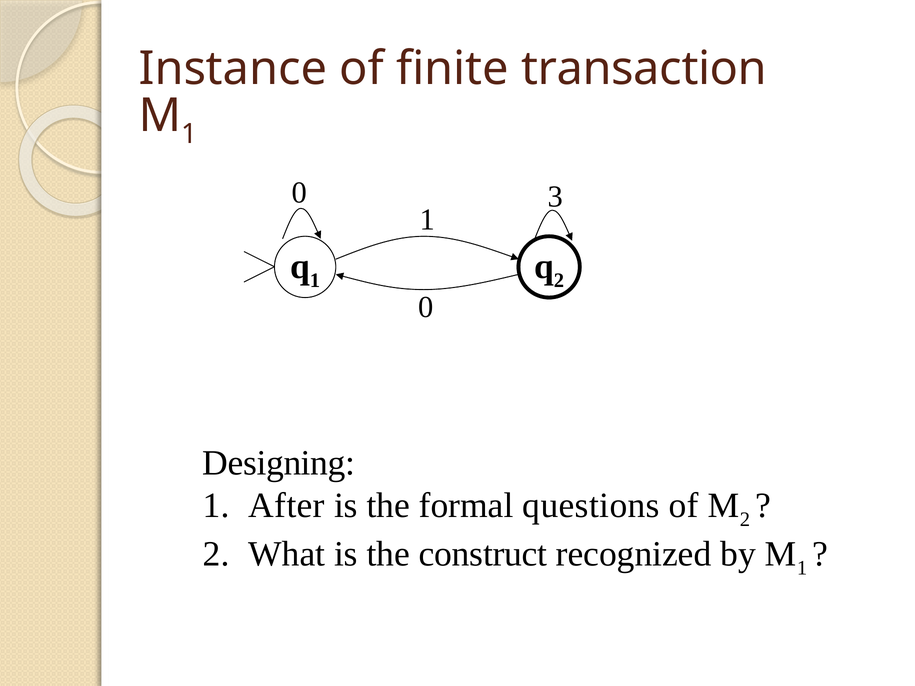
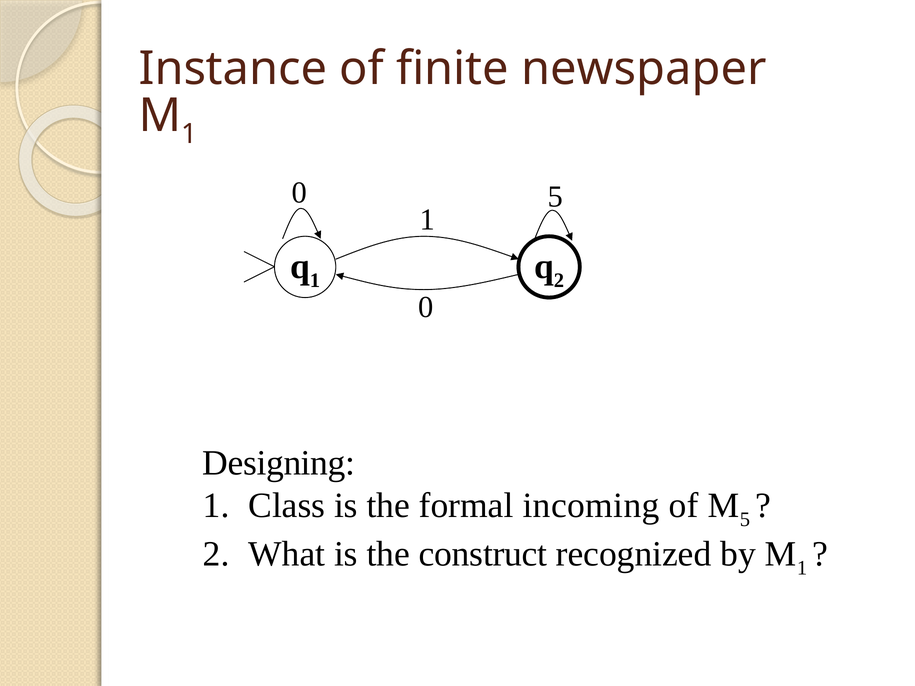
transaction: transaction -> newspaper
0 3: 3 -> 5
After: After -> Class
questions: questions -> incoming
2 at (745, 520): 2 -> 5
